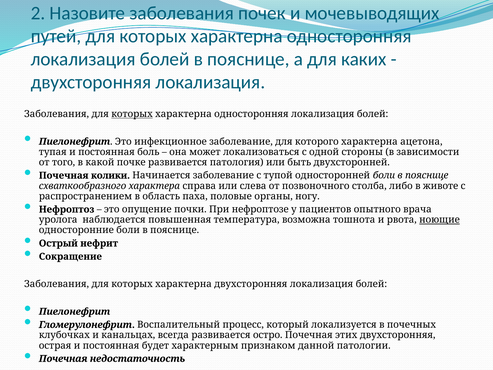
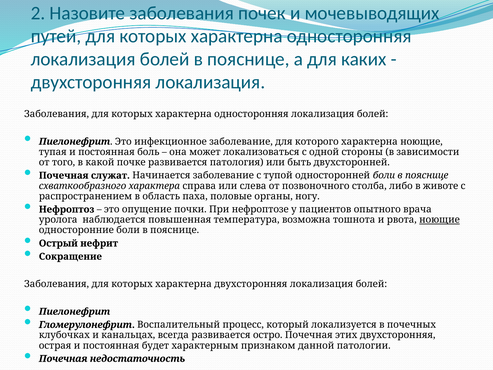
которых at (132, 114) underline: present -> none
характерна ацетона: ацетона -> ноющие
колики: колики -> служат
